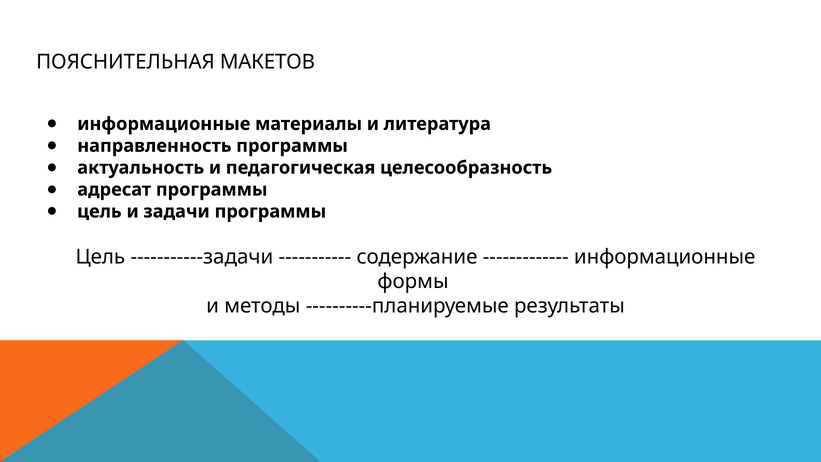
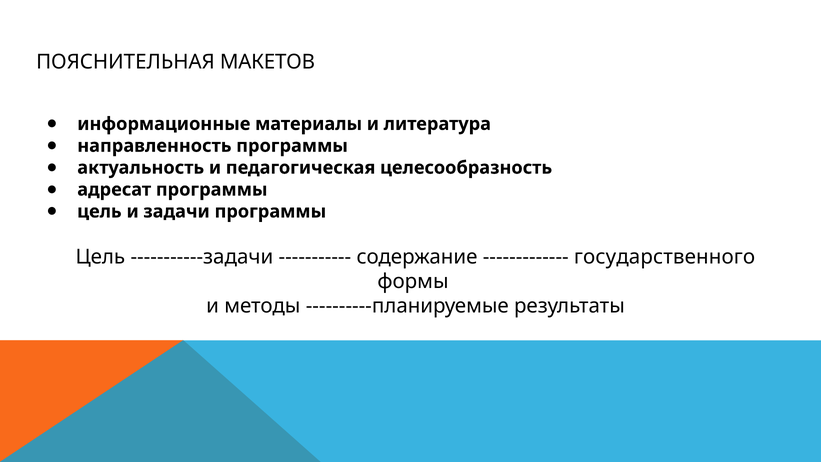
информационные at (665, 257): информационные -> государственного
